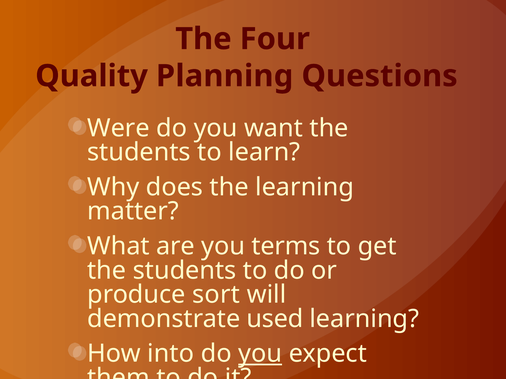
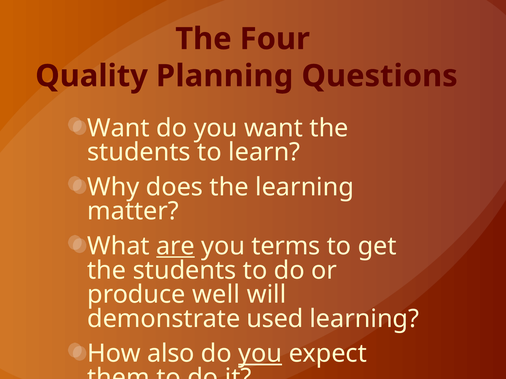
Were at (118, 128): Were -> Want
are underline: none -> present
sort: sort -> well
into: into -> also
